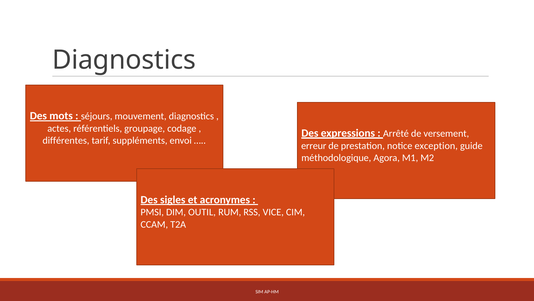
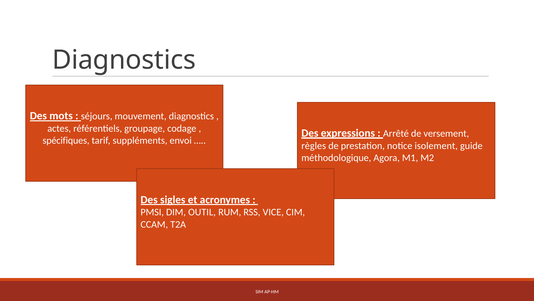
différentes: différentes -> spécifiques
erreur: erreur -> règles
exception: exception -> isolement
